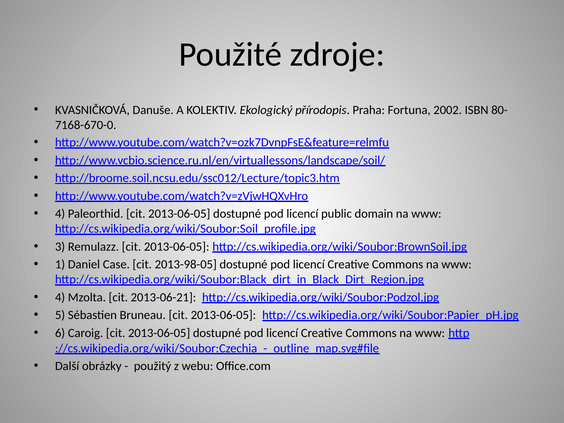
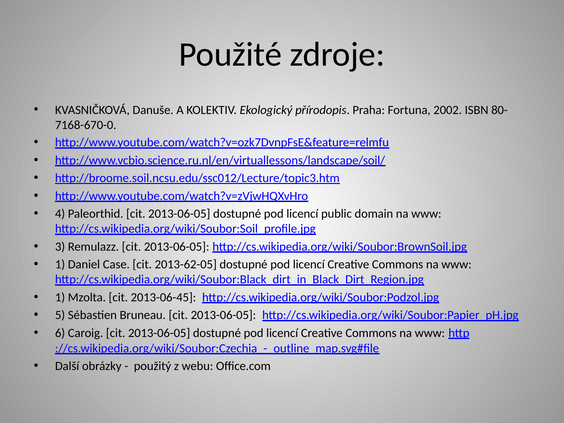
2013-98-05: 2013-98-05 -> 2013-62-05
4 at (60, 297): 4 -> 1
2013-06-21: 2013-06-21 -> 2013-06-45
